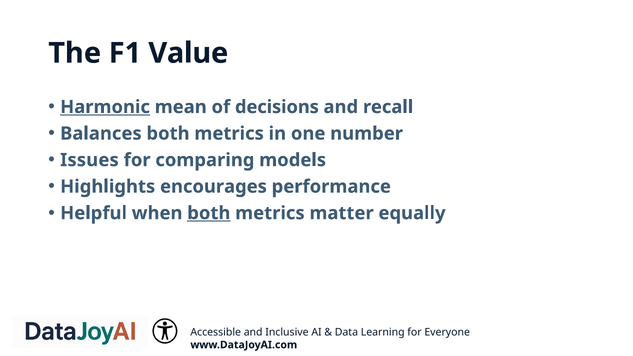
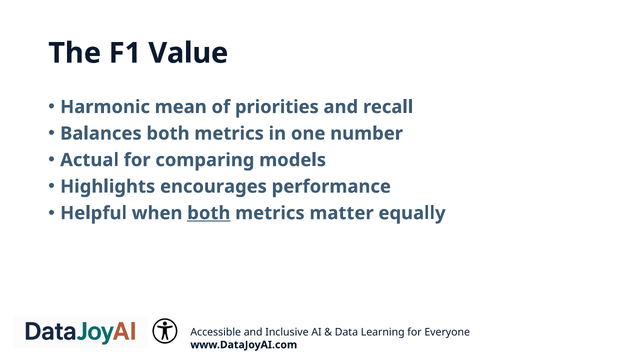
Harmonic underline: present -> none
decisions: decisions -> priorities
Issues: Issues -> Actual
